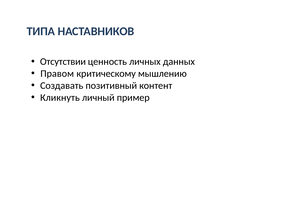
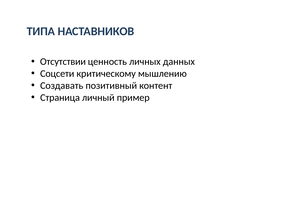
Правом: Правом -> Соцсети
Кликнуть: Кликнуть -> Страница
